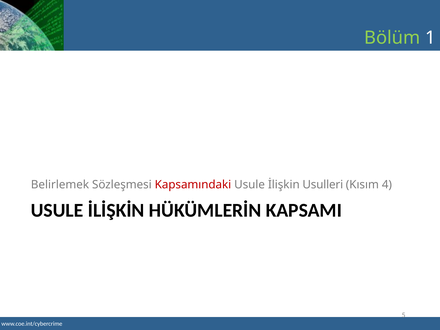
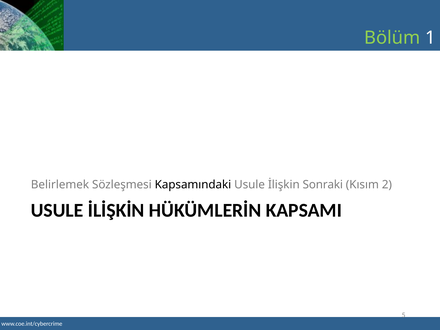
Kapsamındaki colour: red -> black
Usulleri: Usulleri -> Sonraki
4: 4 -> 2
